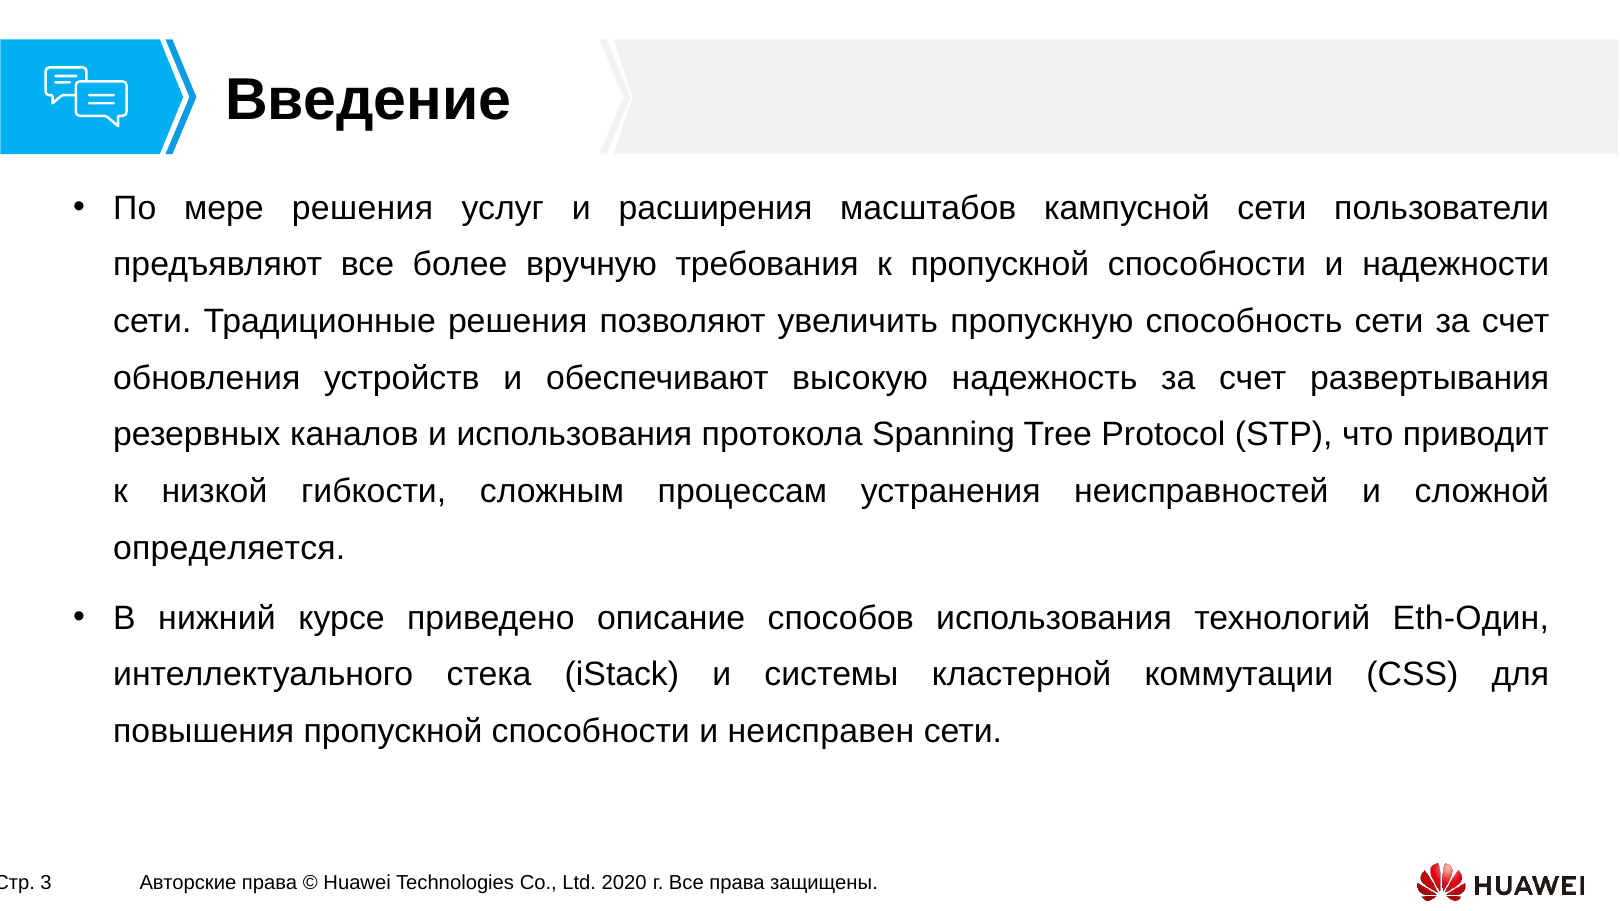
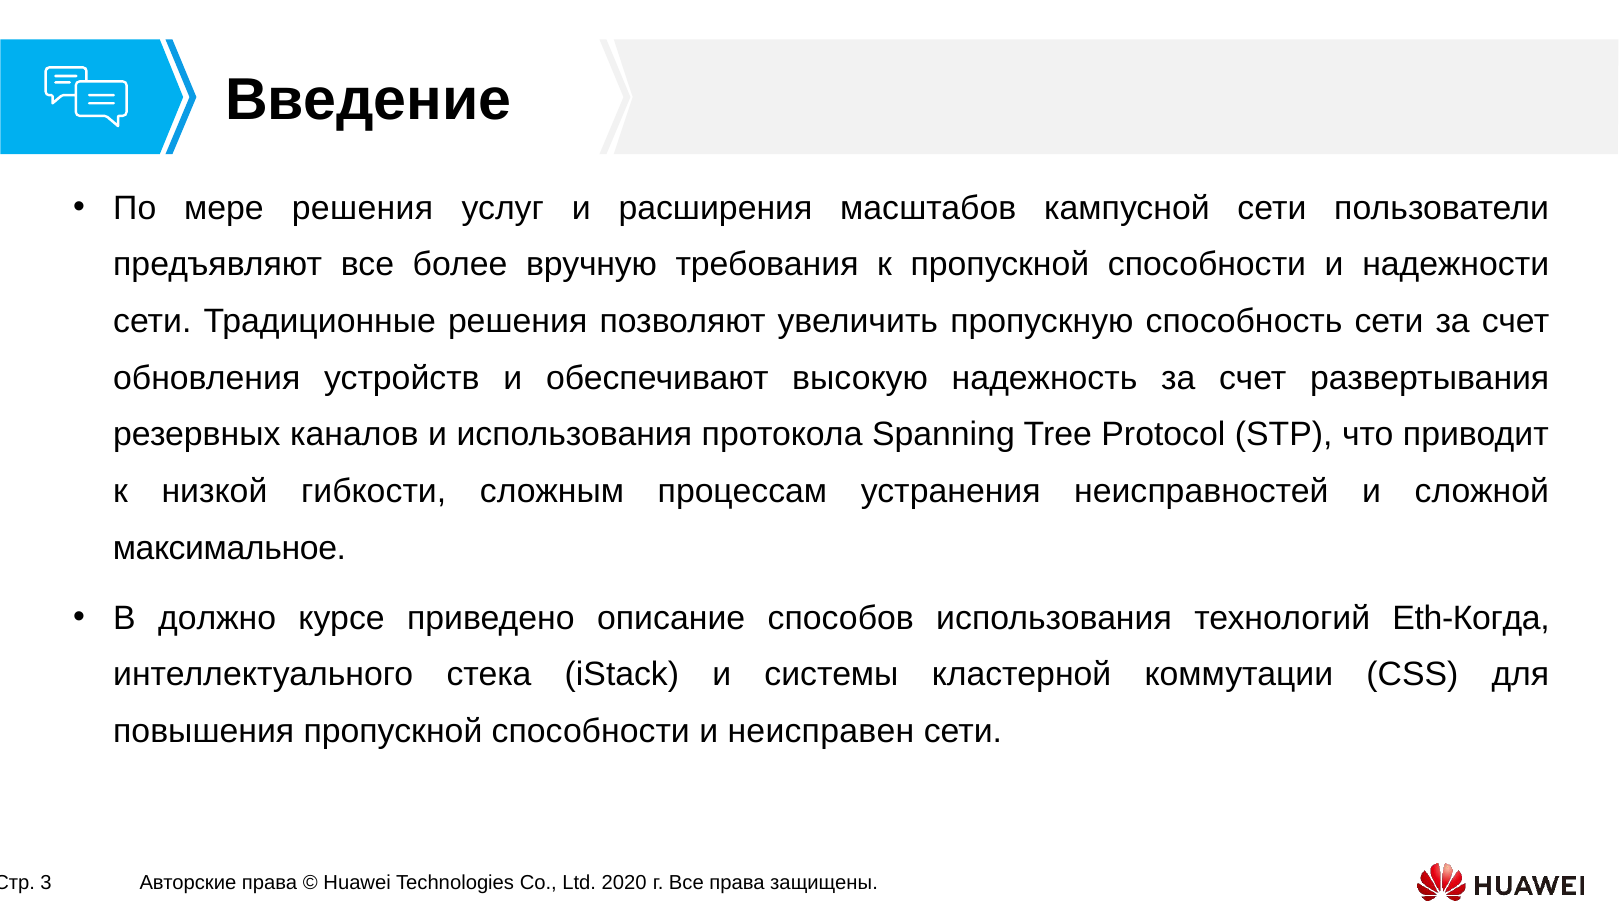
определяется: определяется -> максимальное
нижний: нижний -> должно
Eth-Один: Eth-Один -> Eth-Когда
